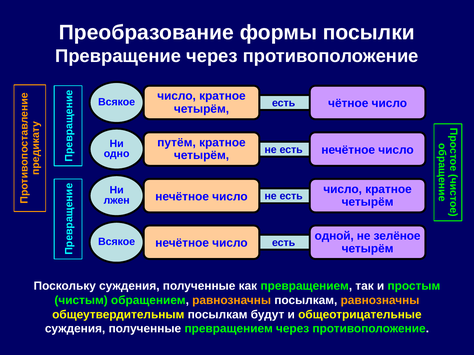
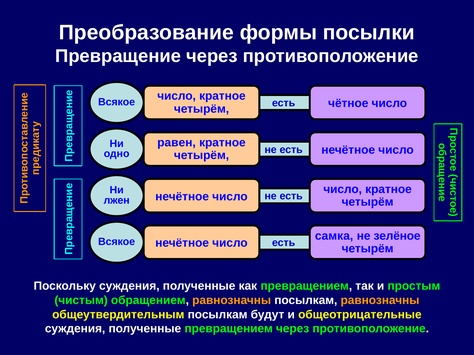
путём: путём -> равен
одной: одной -> самка
